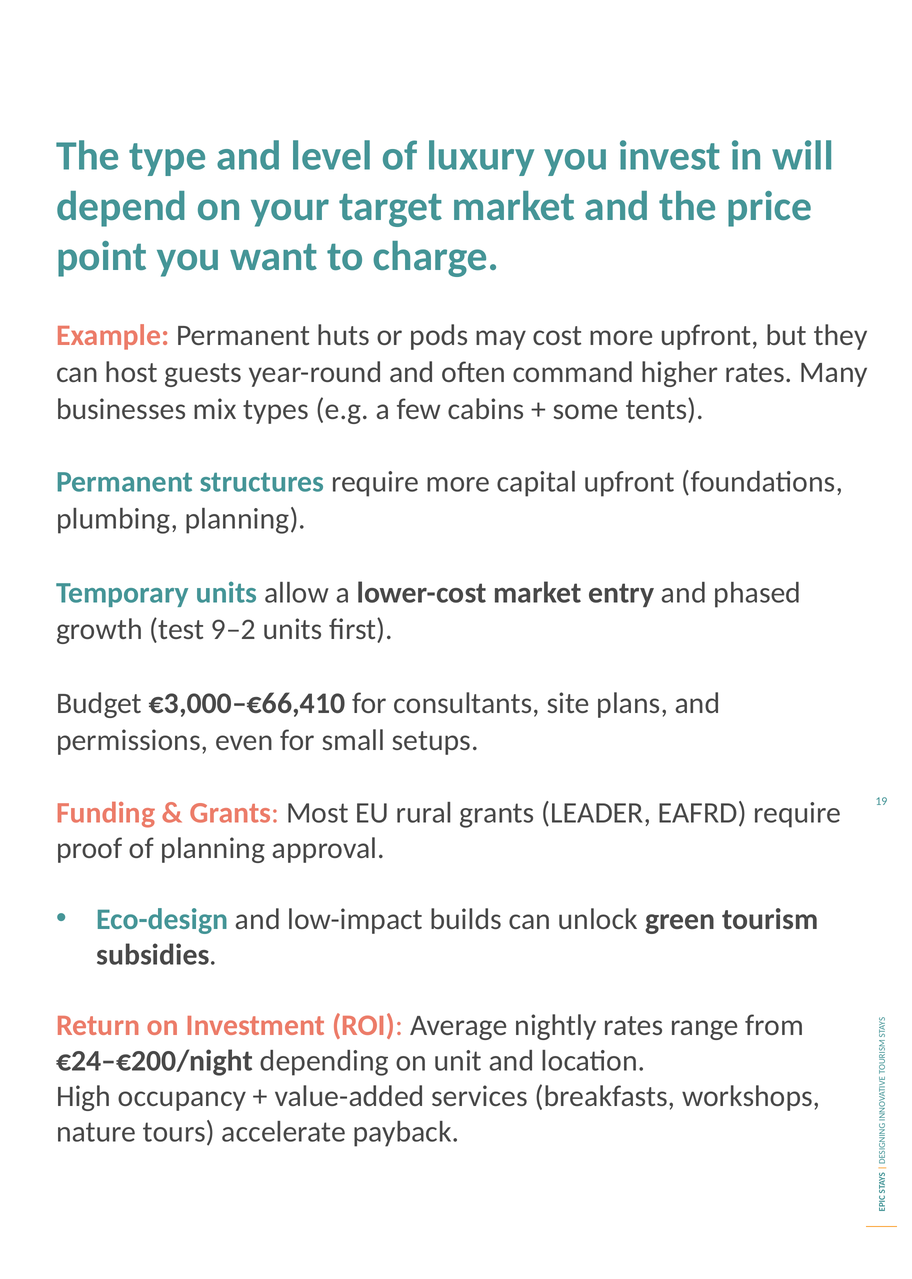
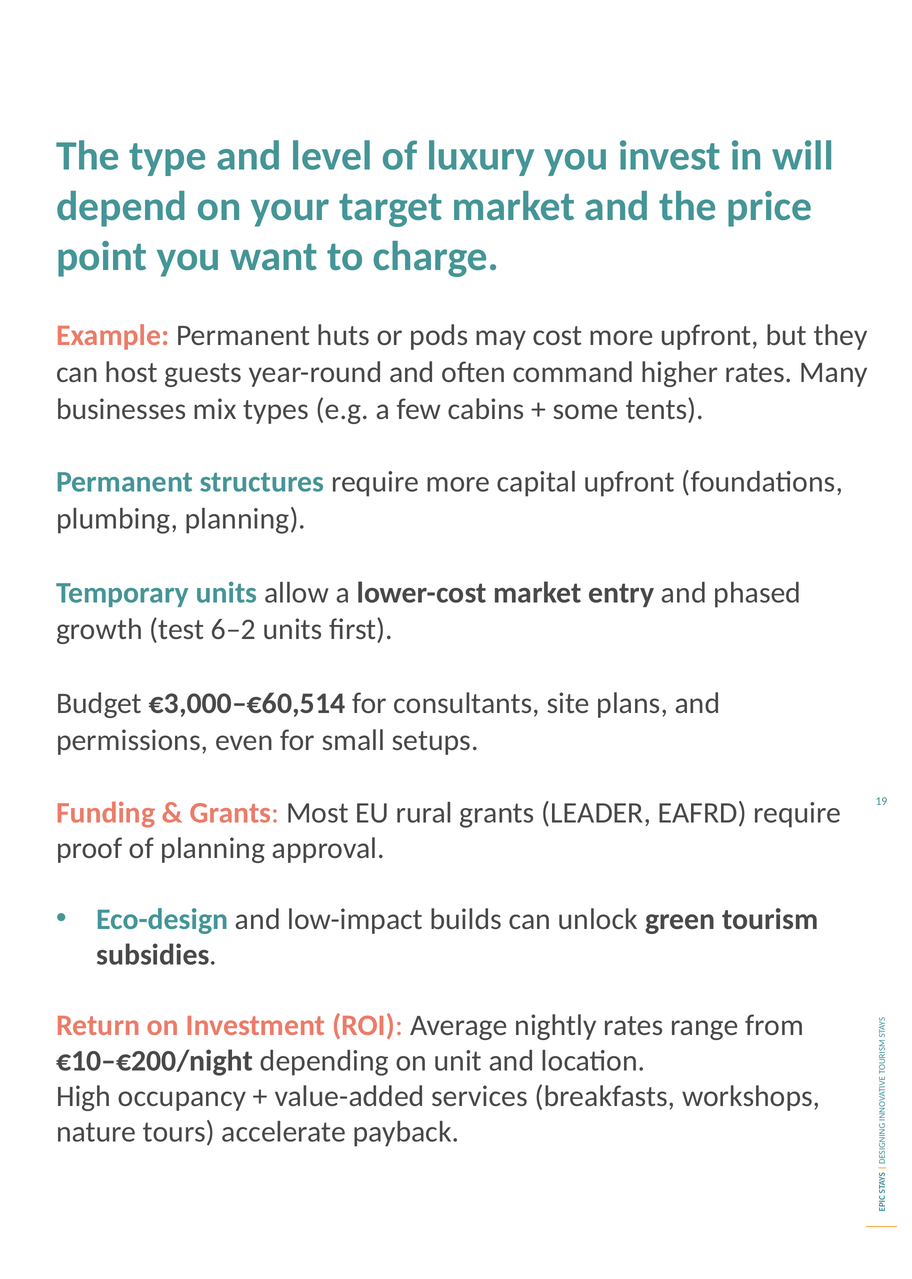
9–2: 9–2 -> 6–2
€3,000–€66,410: €3,000–€66,410 -> €3,000–€60,514
€24–€200/night: €24–€200/night -> €10–€200/night
